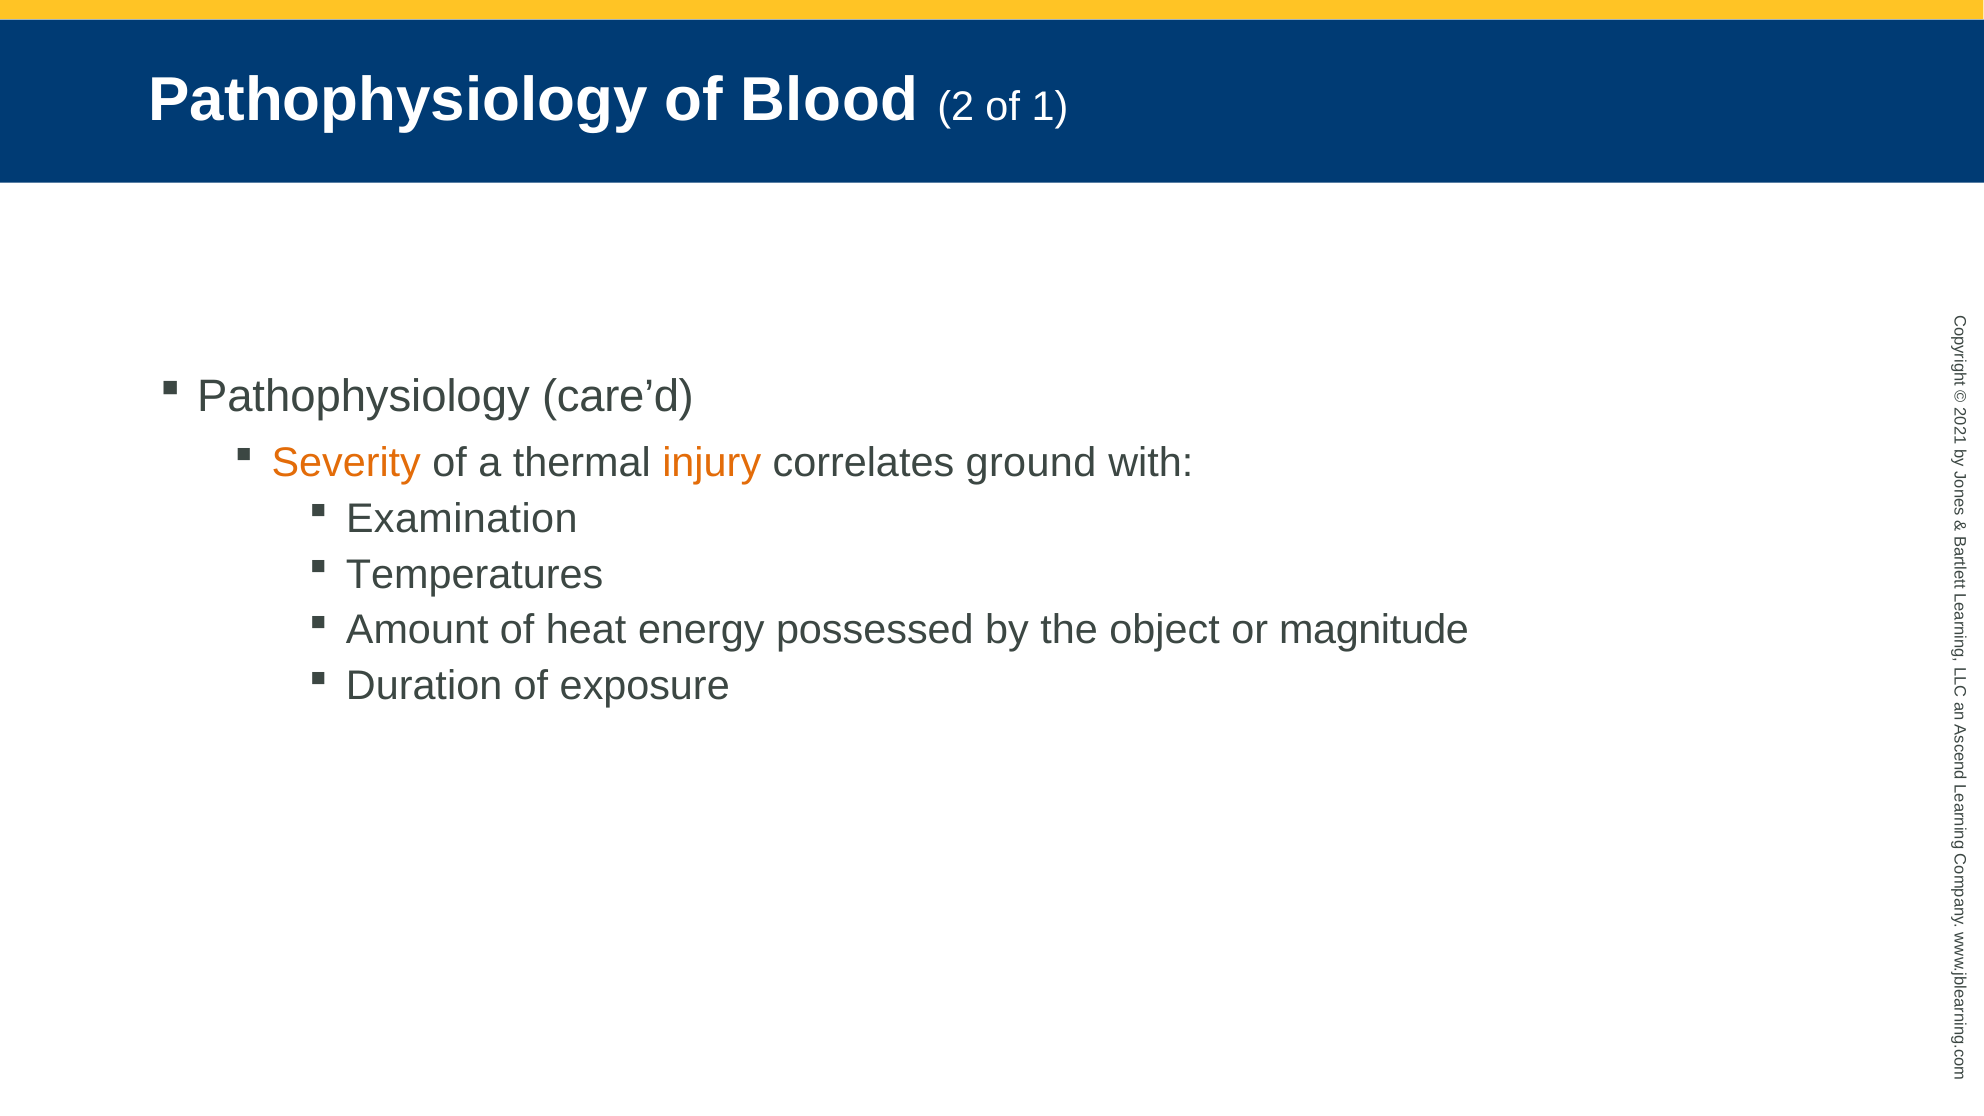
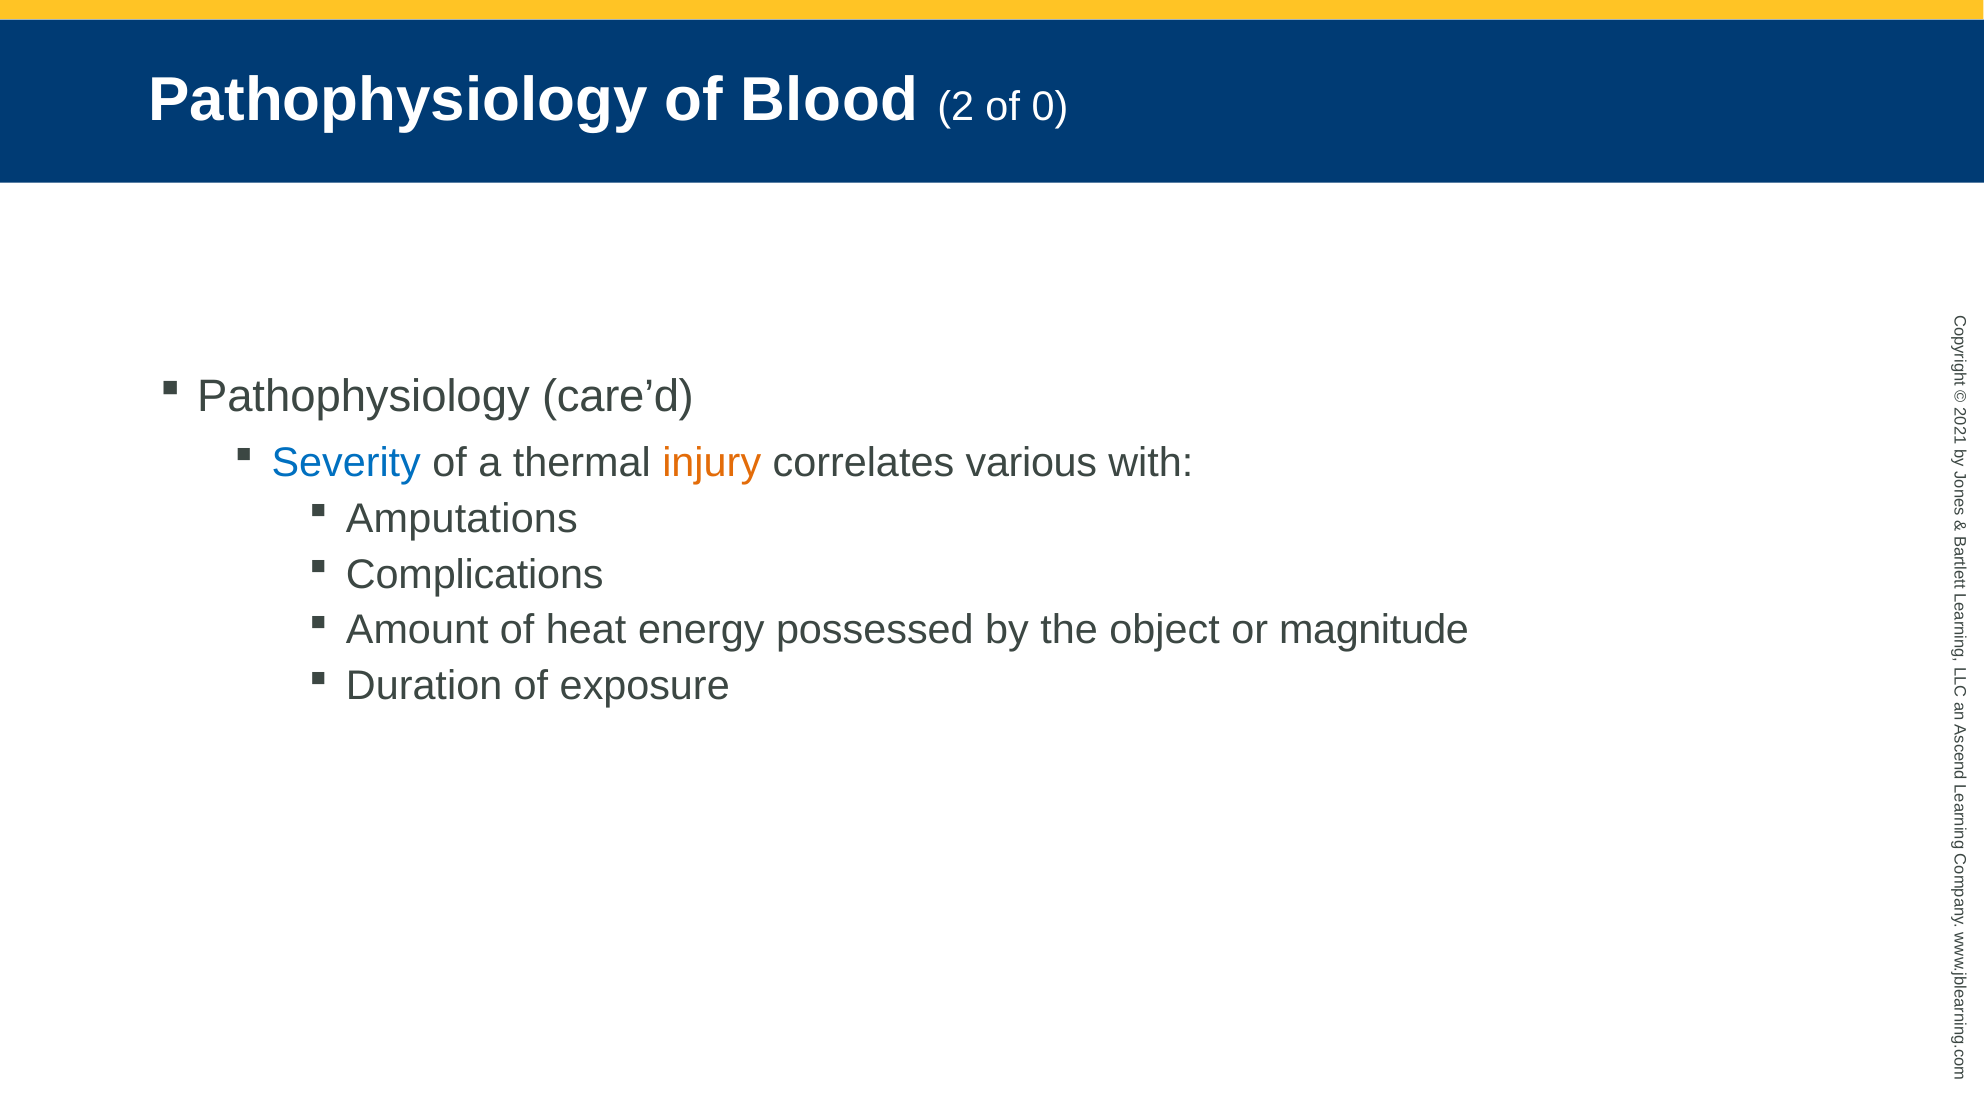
of 1: 1 -> 0
Severity colour: orange -> blue
ground: ground -> various
Examination: Examination -> Amputations
Temperatures: Temperatures -> Complications
